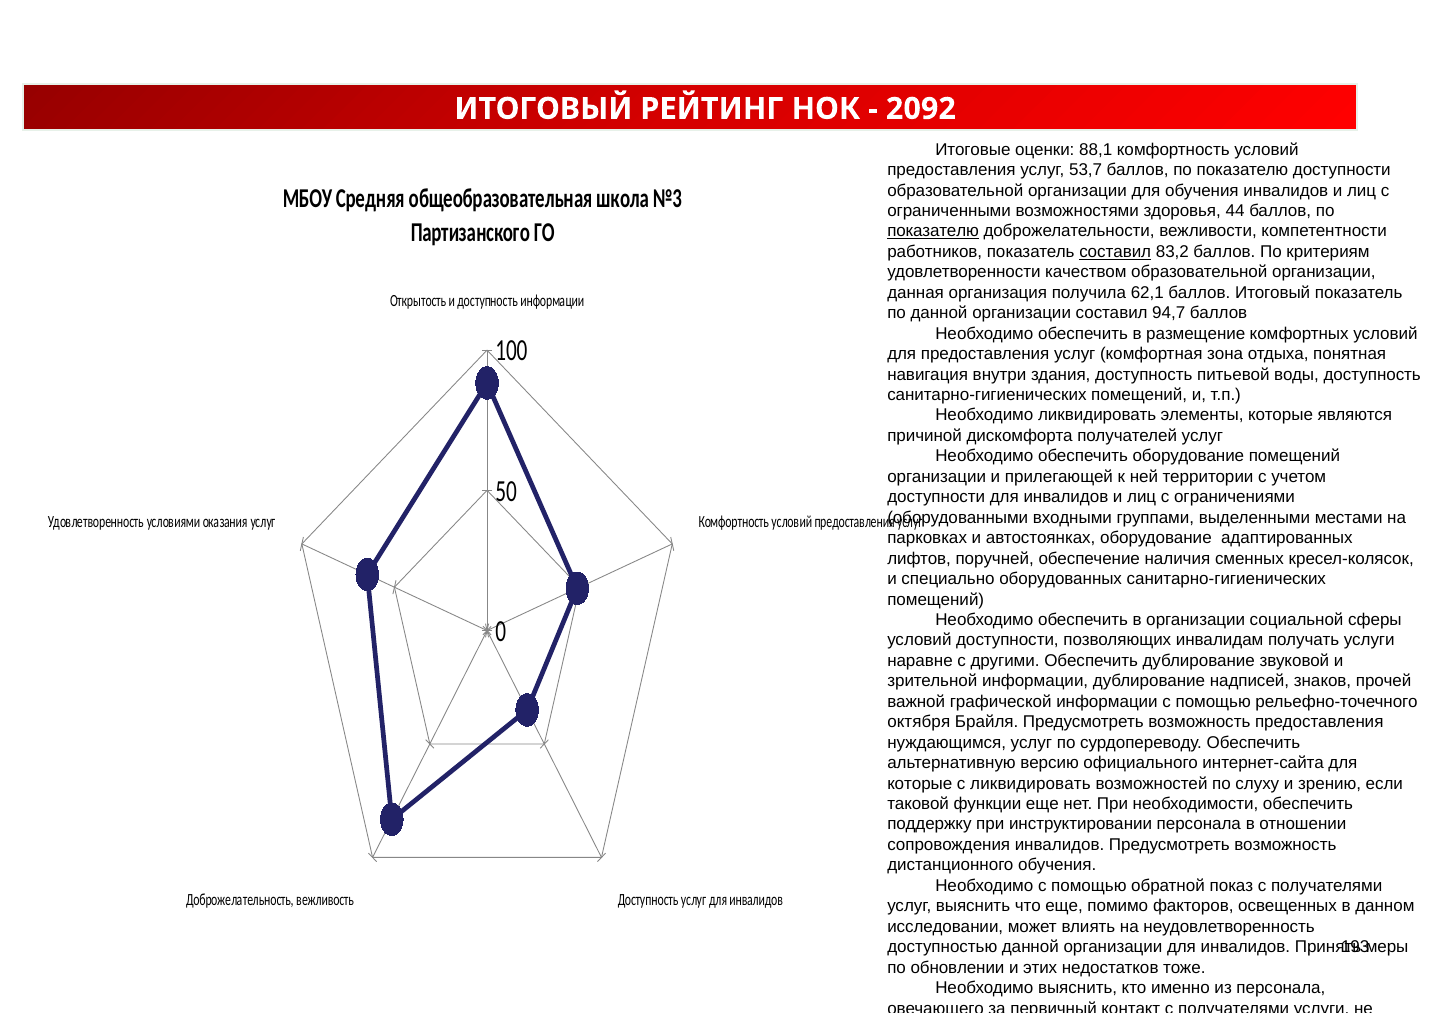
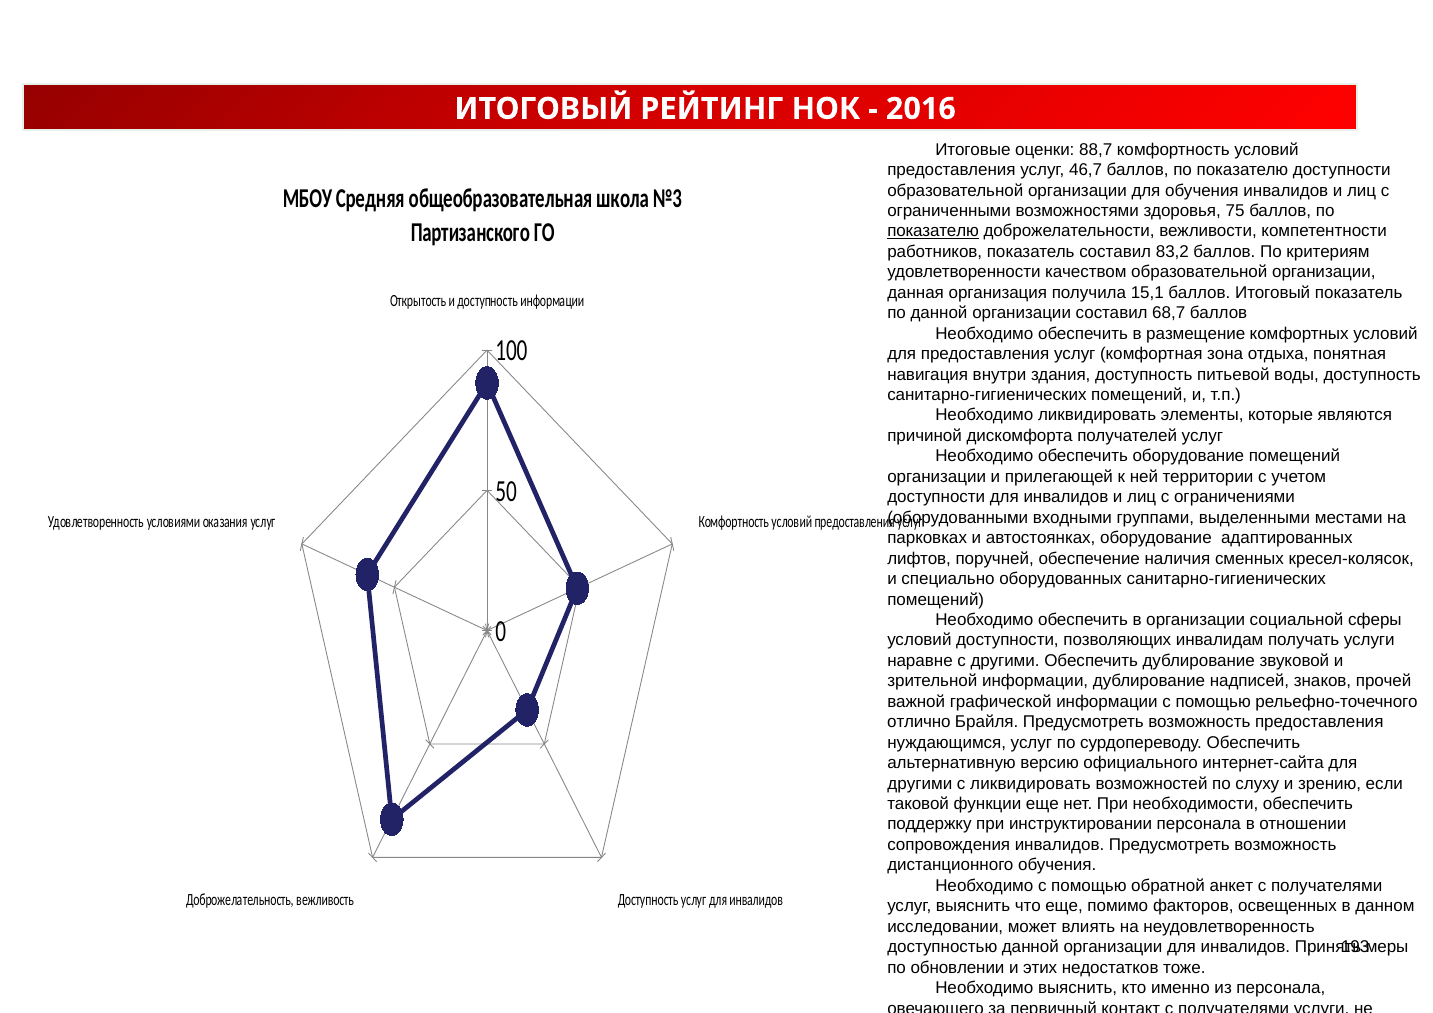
2092: 2092 -> 2016
88,1: 88,1 -> 88,7
53,7: 53,7 -> 46,7
44: 44 -> 75
составил at (1115, 252) underline: present -> none
62,1: 62,1 -> 15,1
94,7: 94,7 -> 68,7
октября: октября -> отлично
которые at (920, 784): которые -> другими
показ: показ -> анкет
